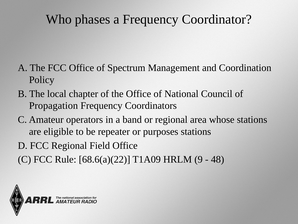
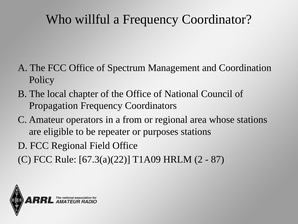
phases: phases -> willful
band: band -> from
68.6(a)(22: 68.6(a)(22 -> 67.3(a)(22
9: 9 -> 2
48: 48 -> 87
